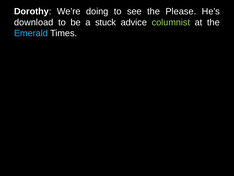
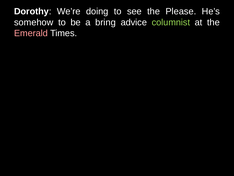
download: download -> somehow
stuck: stuck -> bring
Emerald colour: light blue -> pink
